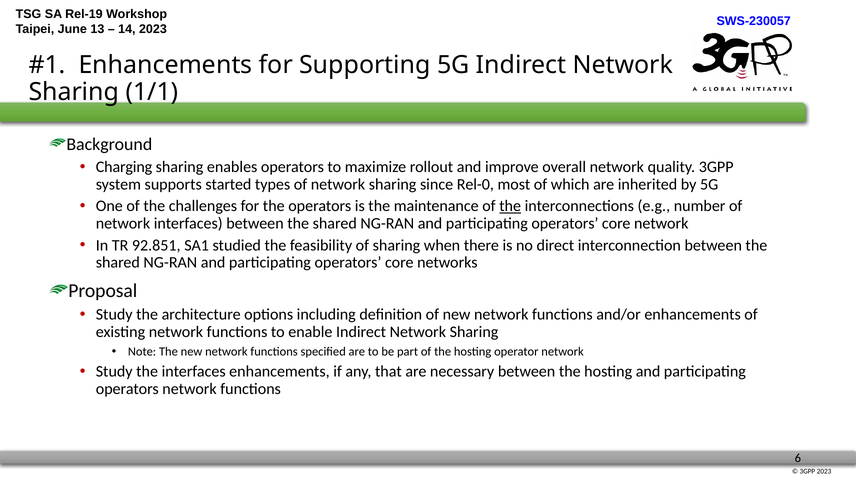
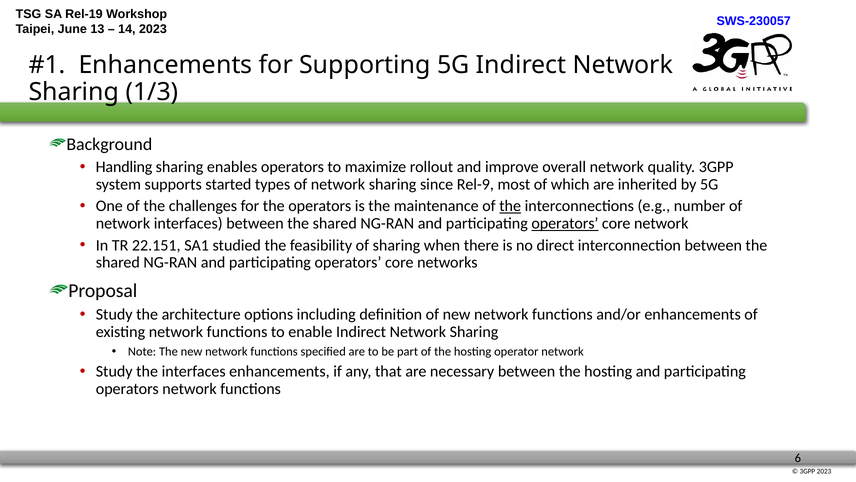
1/1: 1/1 -> 1/3
Charging: Charging -> Handling
Rel-0: Rel-0 -> Rel-9
operators at (565, 223) underline: none -> present
92.851: 92.851 -> 22.151
